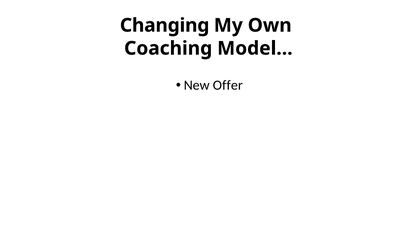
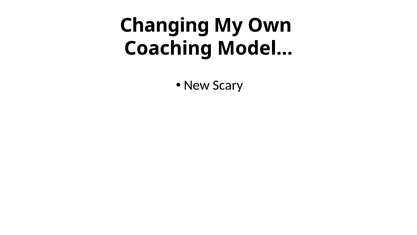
Offer: Offer -> Scary
